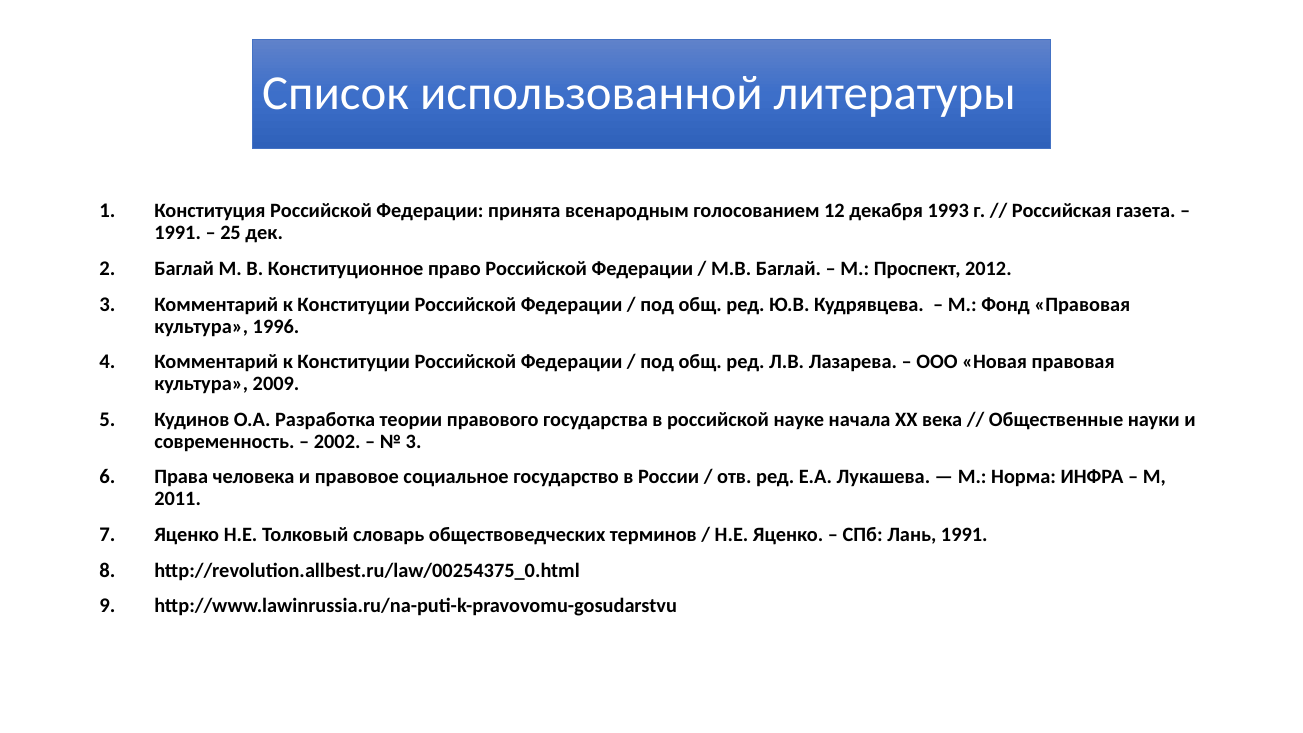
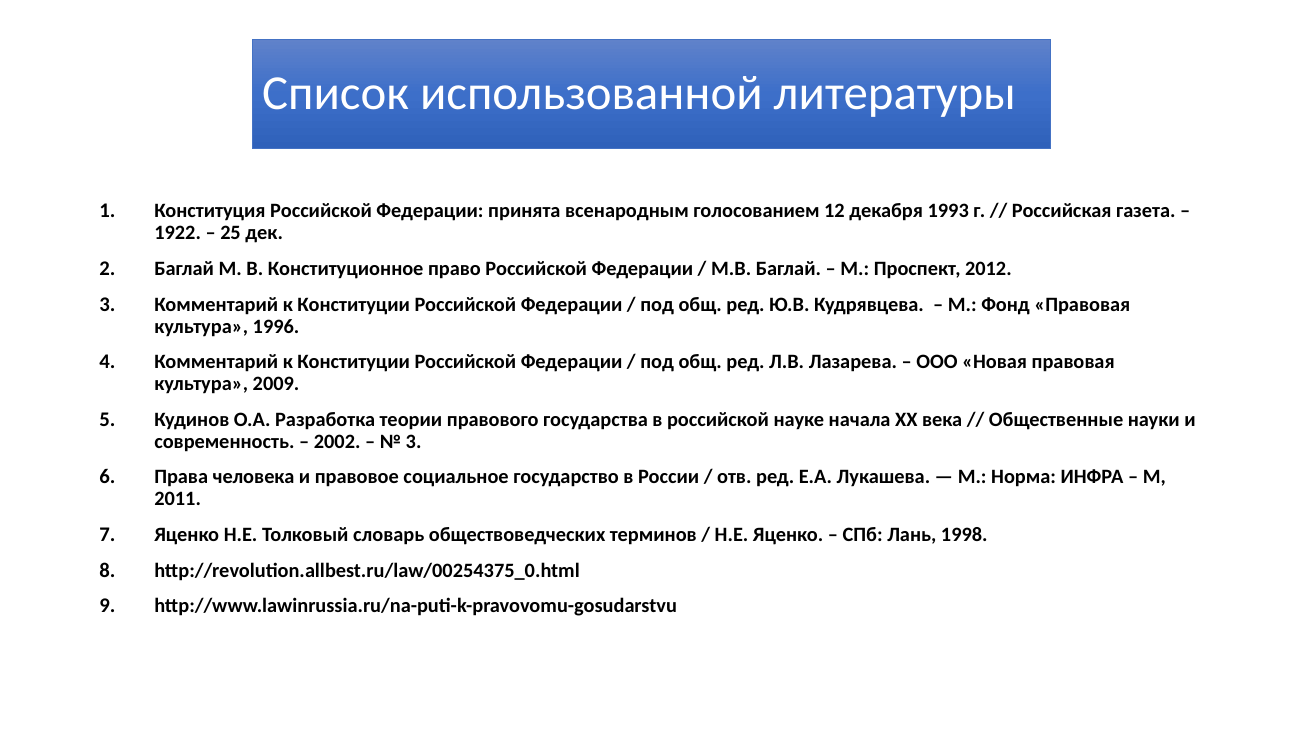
1991 at (178, 233): 1991 -> 1922
Лань 1991: 1991 -> 1998
